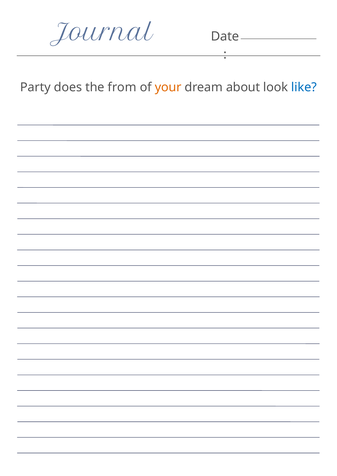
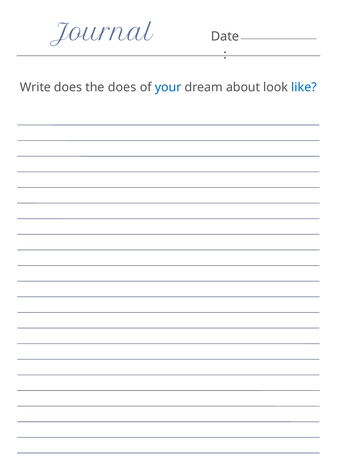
Party: Party -> Write
the from: from -> does
your colour: orange -> blue
